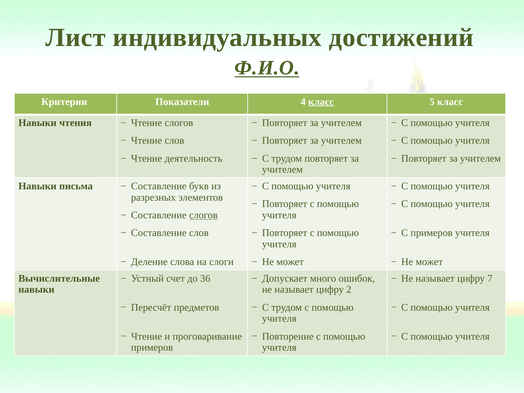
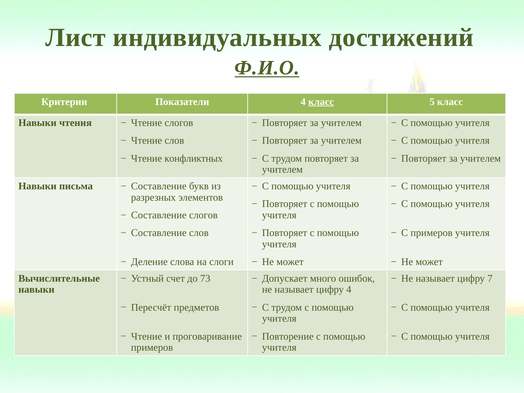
деятельность: деятельность -> конфликтных
слогов at (203, 215) underline: present -> none
36: 36 -> 73
цифру 2: 2 -> 4
